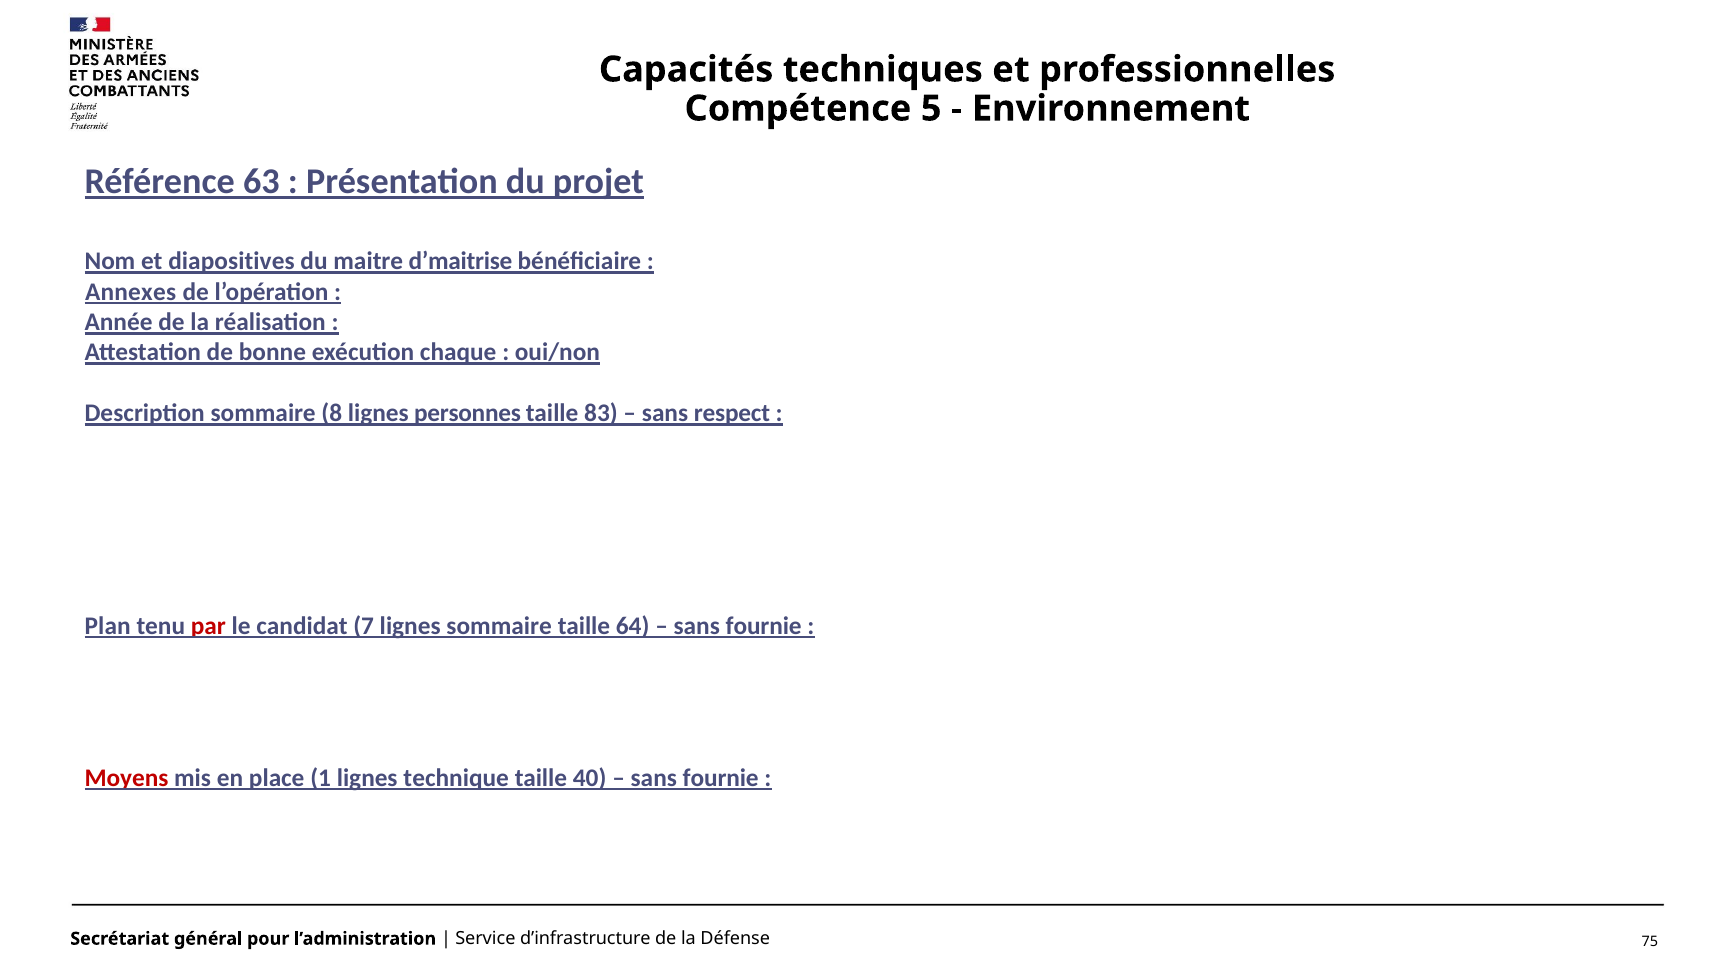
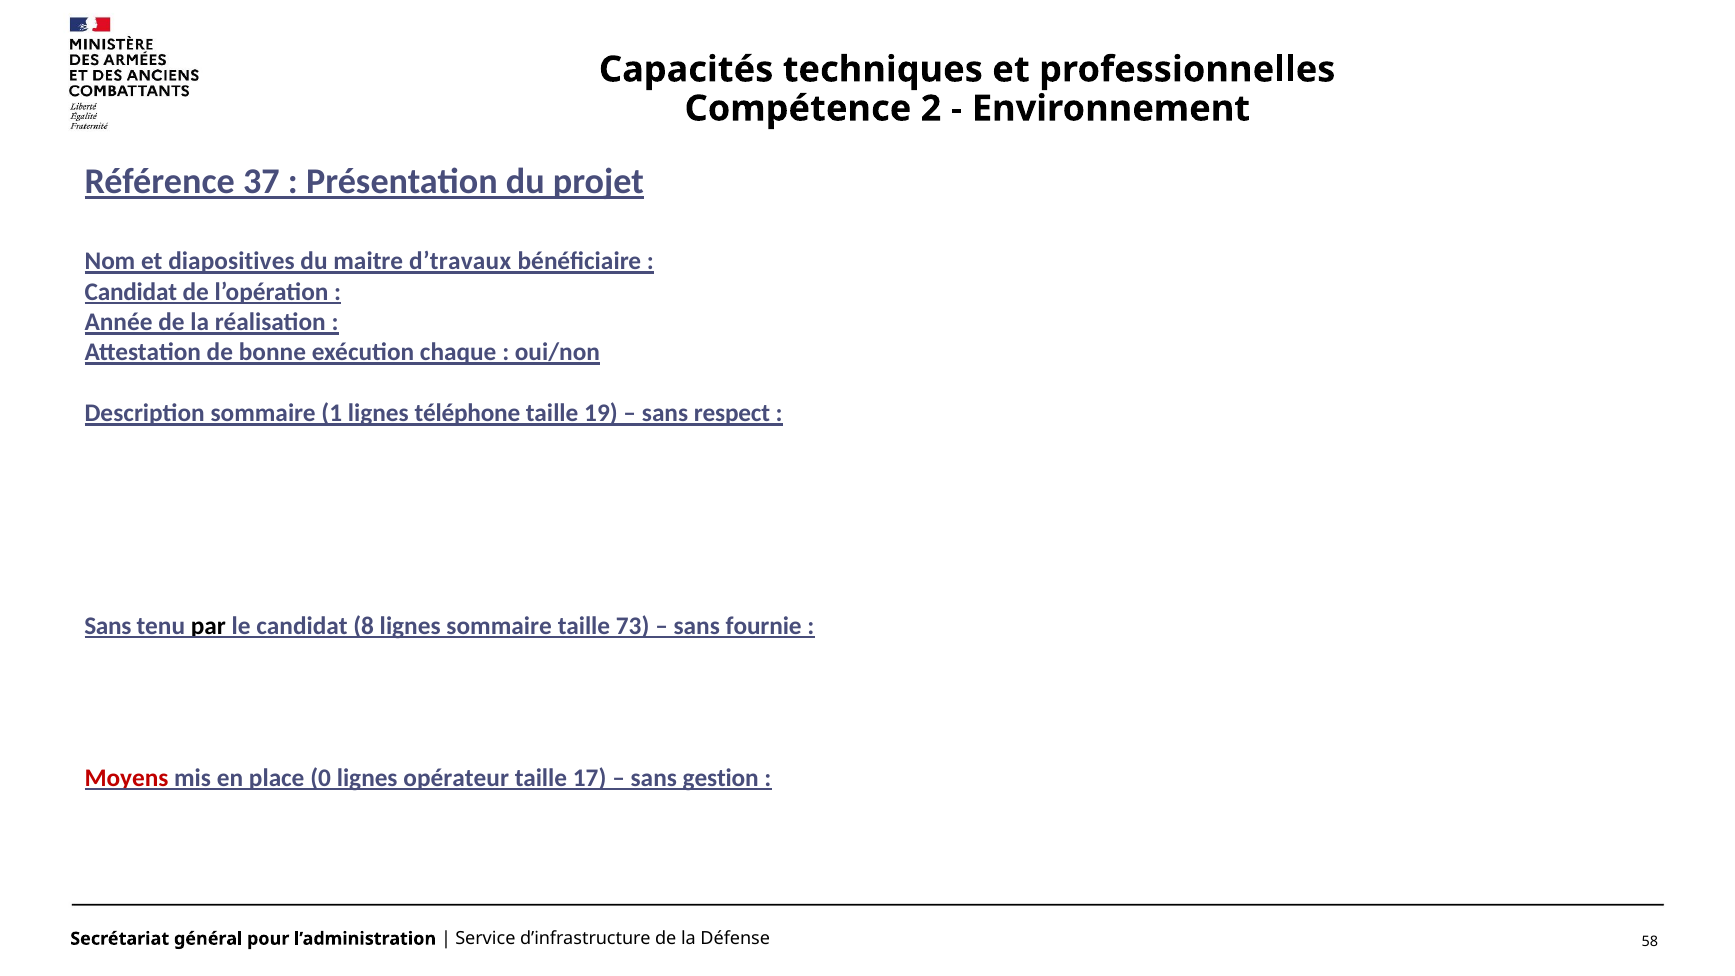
5: 5 -> 2
63: 63 -> 37
d’maitrise: d’maitrise -> d’travaux
Annexes at (131, 292): Annexes -> Candidat
8: 8 -> 1
personnes: personnes -> téléphone
83: 83 -> 19
Plan at (108, 626): Plan -> Sans
par colour: red -> black
7: 7 -> 8
64: 64 -> 73
1: 1 -> 0
technique: technique -> opérateur
40: 40 -> 17
fournie at (721, 778): fournie -> gestion
75: 75 -> 58
